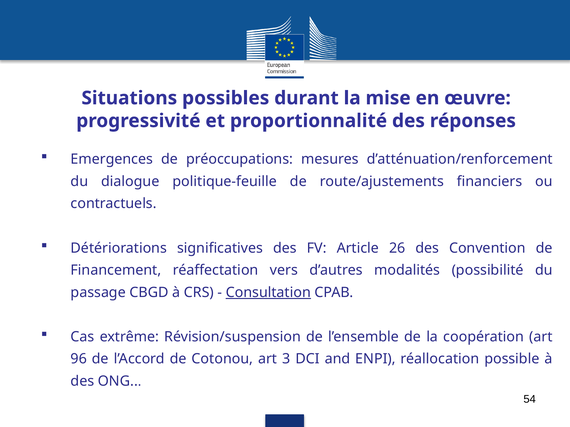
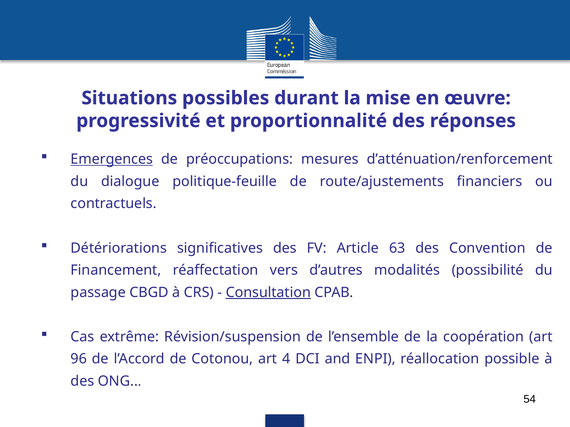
Emergences underline: none -> present
26: 26 -> 63
3: 3 -> 4
